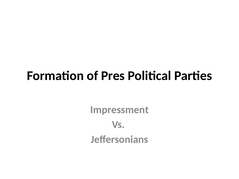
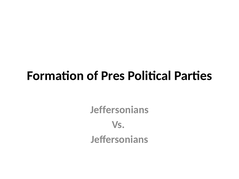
Impressment at (119, 110): Impressment -> Jeffersonians
